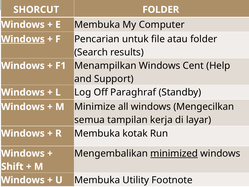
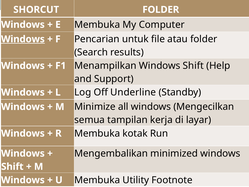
Windows Cent: Cent -> Shift
Paraghraf: Paraghraf -> Underline
minimized underline: present -> none
